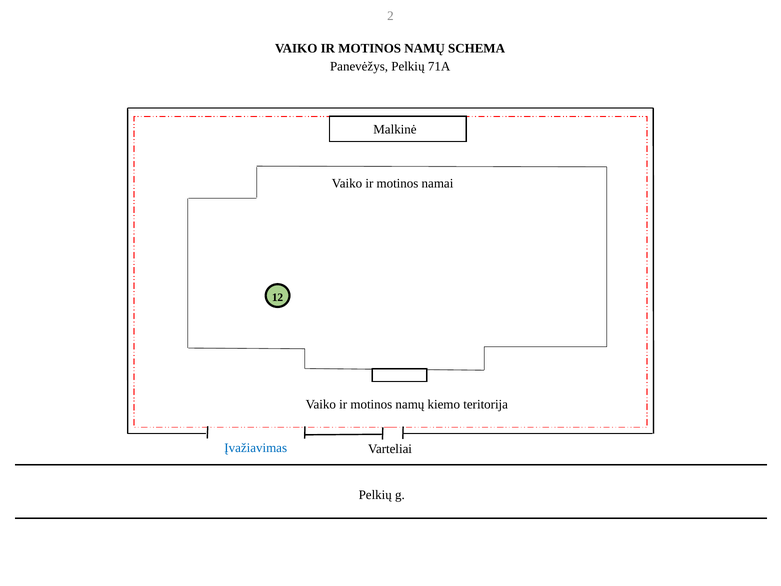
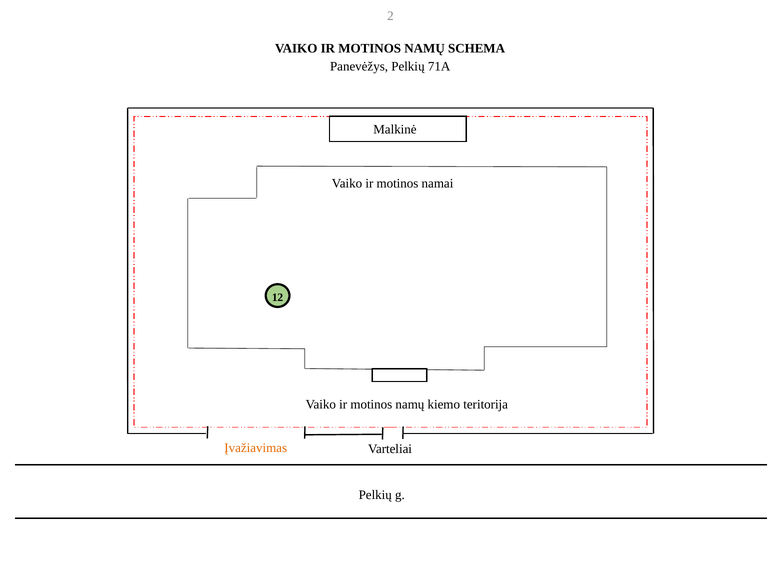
Įvažiavimas colour: blue -> orange
